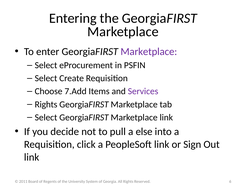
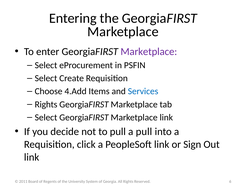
7.Add: 7.Add -> 4.Add
Services colour: purple -> blue
a else: else -> pull
